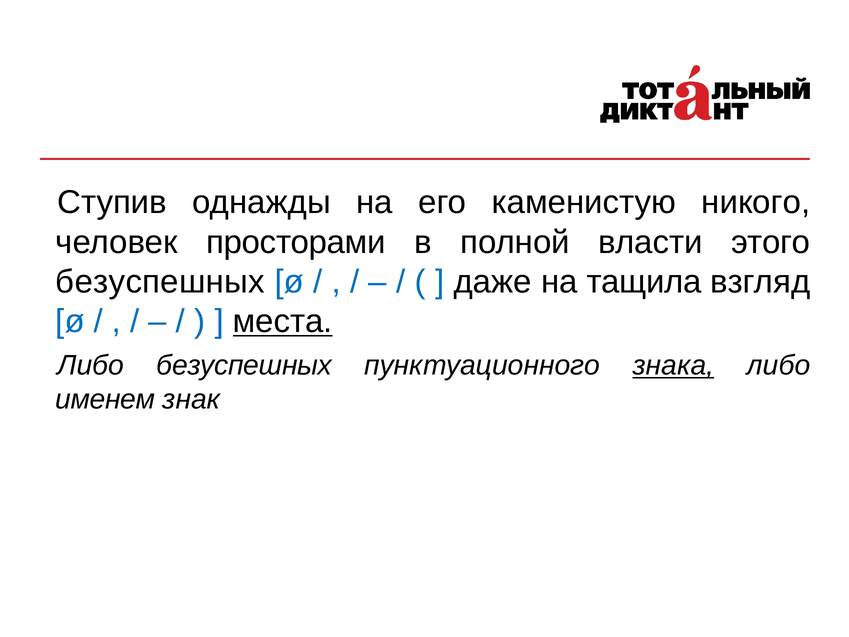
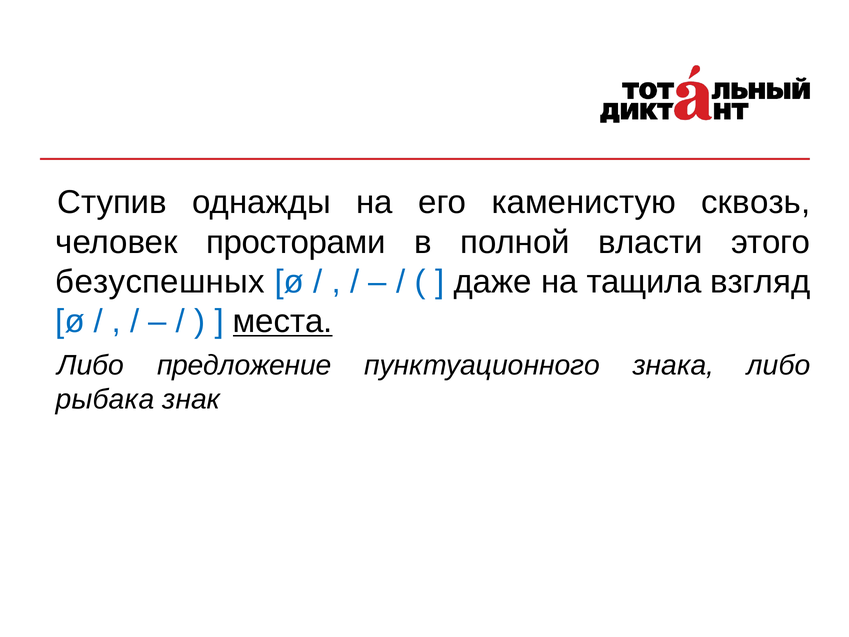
никого: никого -> сквозь
Либо безуспешных: безуспешных -> предложение
знака underline: present -> none
именем: именем -> рыбака
